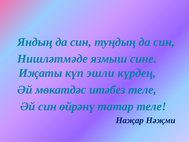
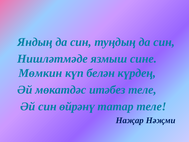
Иҗаты: Иҗаты -> Мөмкин
эшли: эшли -> белән
